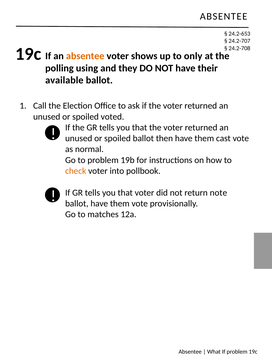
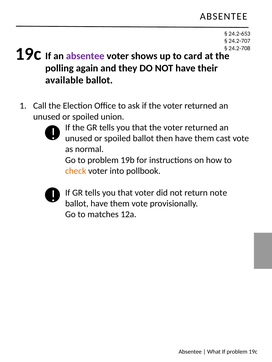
absentee at (85, 56) colour: orange -> purple
only: only -> card
using: using -> again
voted: voted -> union
